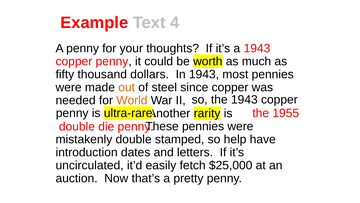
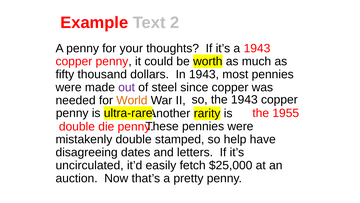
4: 4 -> 2
out colour: orange -> purple
introduction: introduction -> disagreeing
